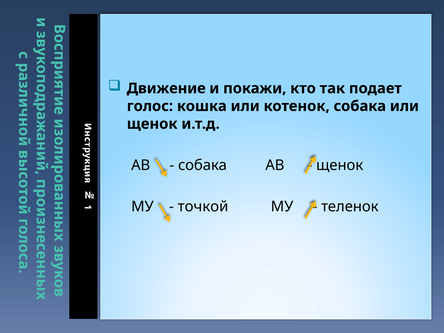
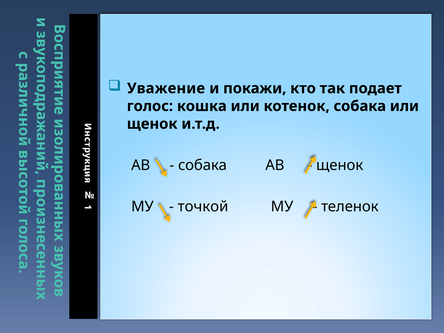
Движение: Движение -> Уважение
